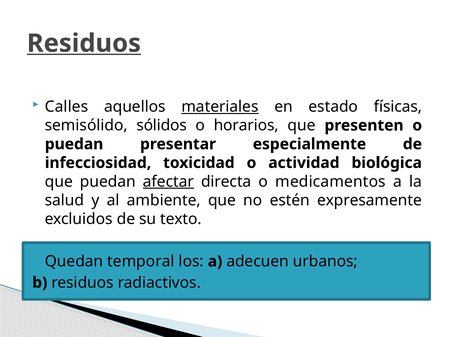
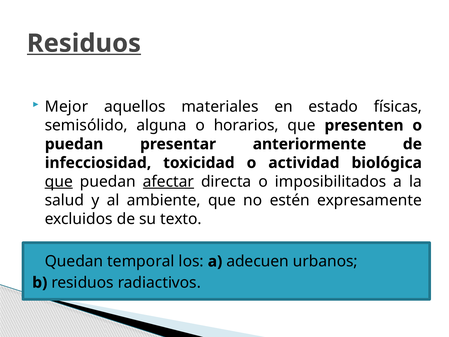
Calles: Calles -> Mejor
materiales underline: present -> none
sólidos: sólidos -> alguna
especialmente: especialmente -> anteriormente
que at (59, 181) underline: none -> present
medicamentos: medicamentos -> imposibilitados
